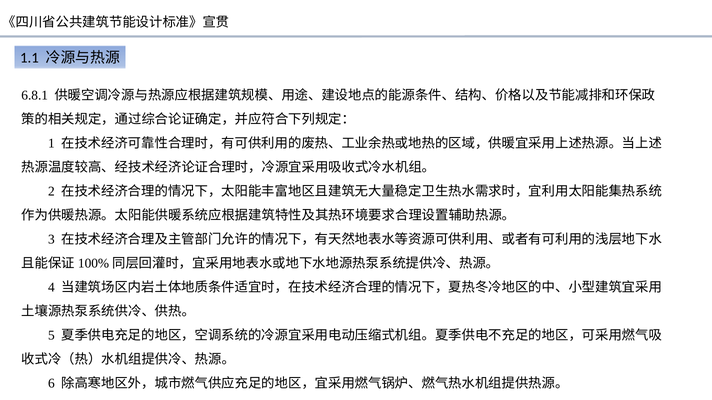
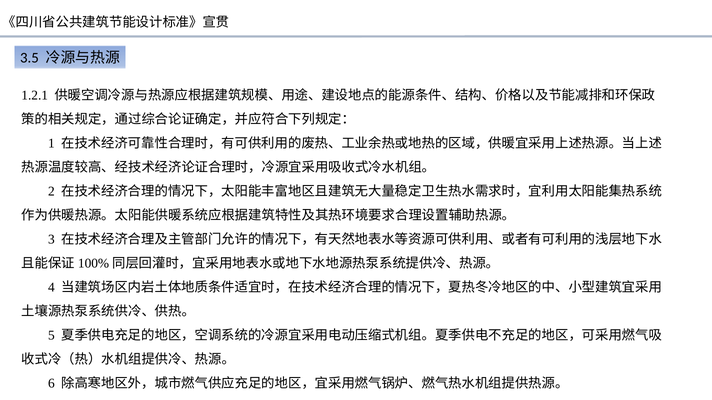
1.1: 1.1 -> 3.5
6.8.1: 6.8.1 -> 1.2.1
